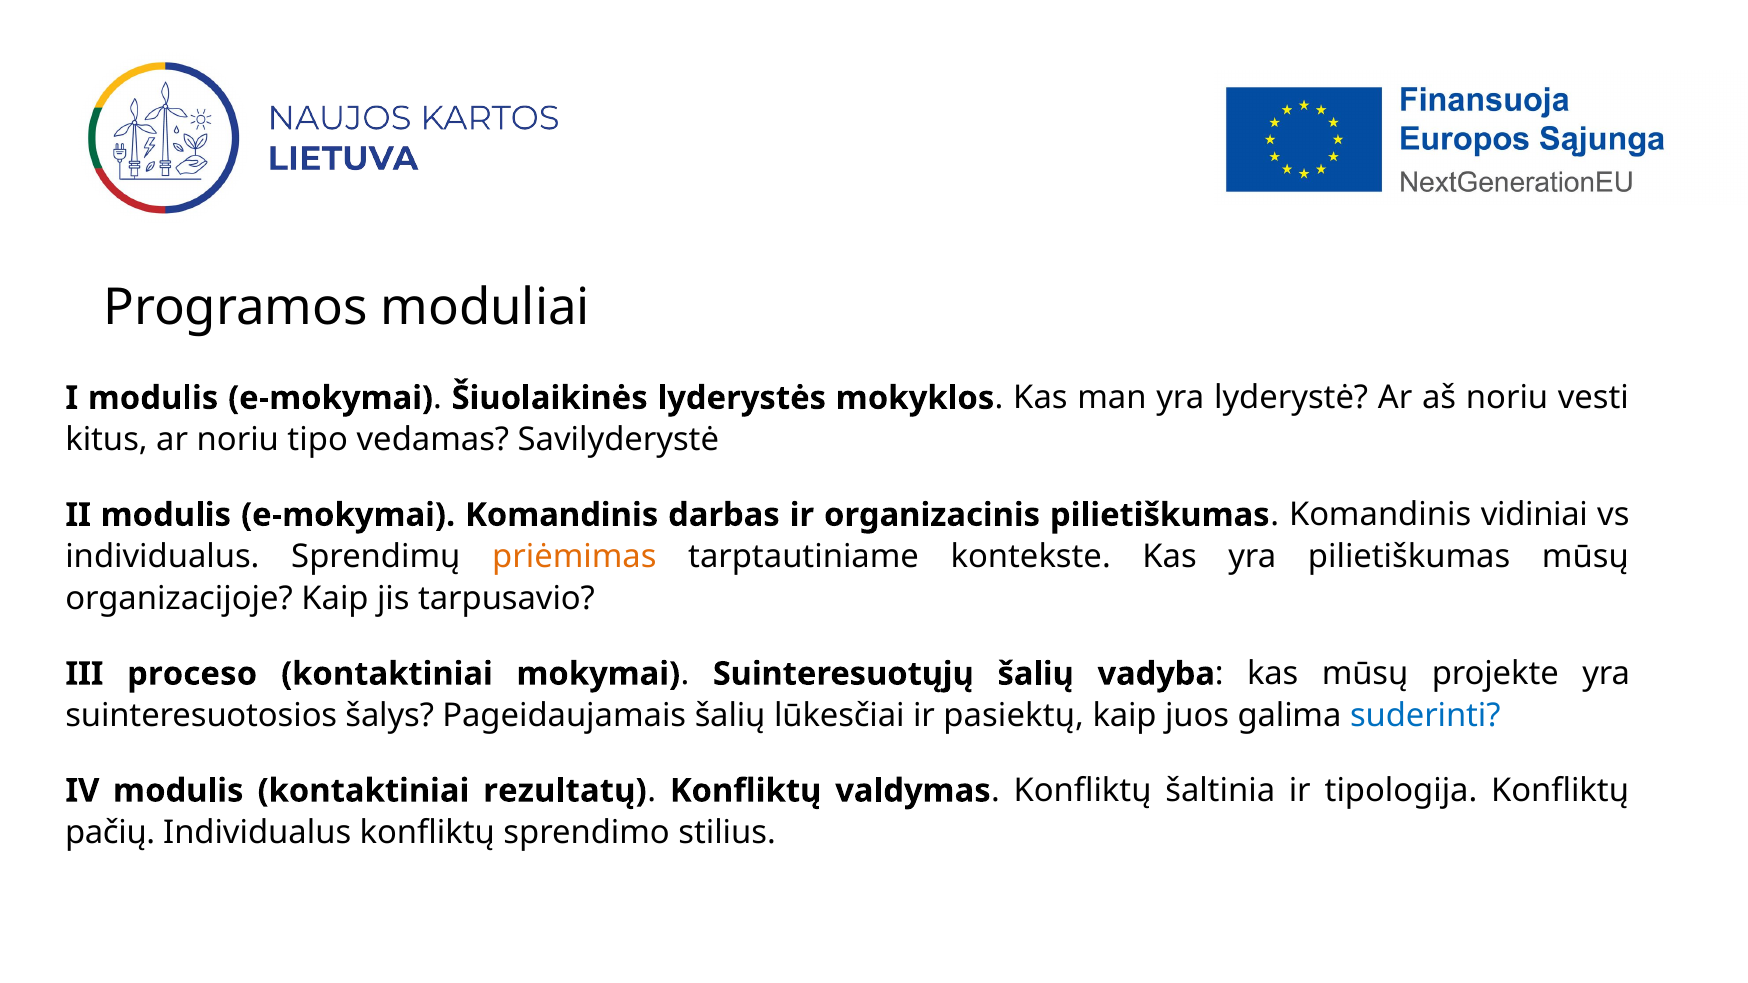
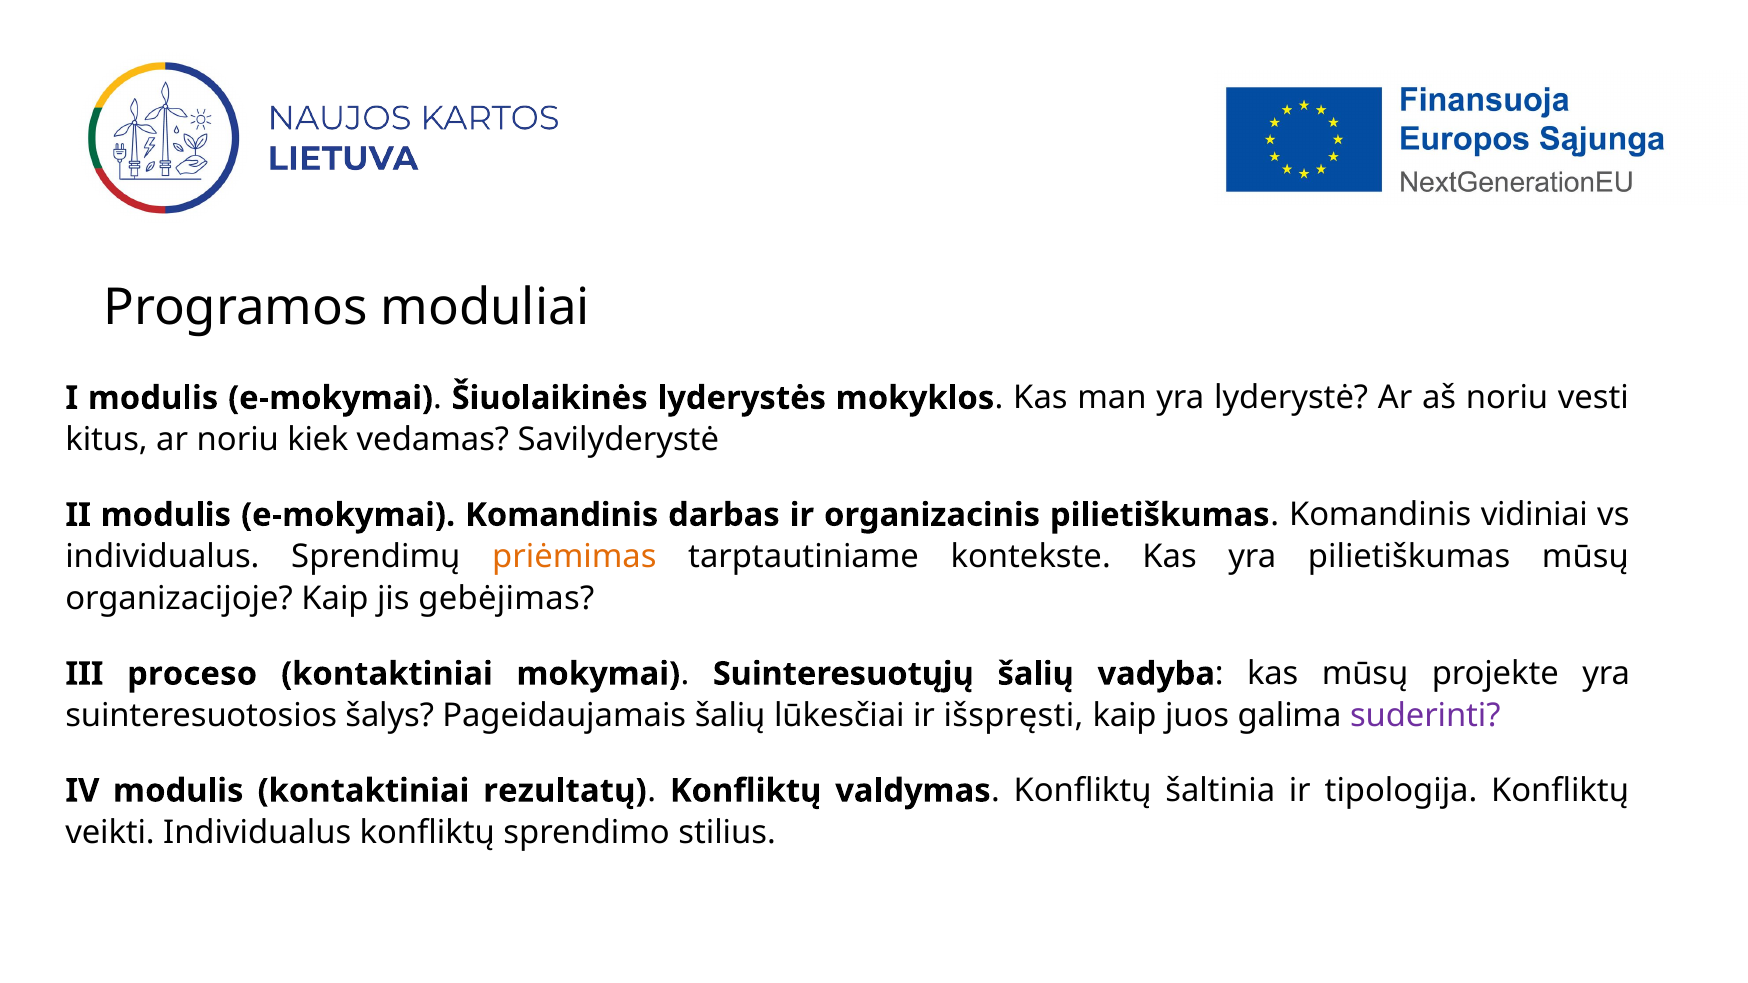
tipo: tipo -> kiek
tarpusavio: tarpusavio -> gebėjimas
pasiektų: pasiektų -> išspręsti
suderinti colour: blue -> purple
pačių: pačių -> veikti
